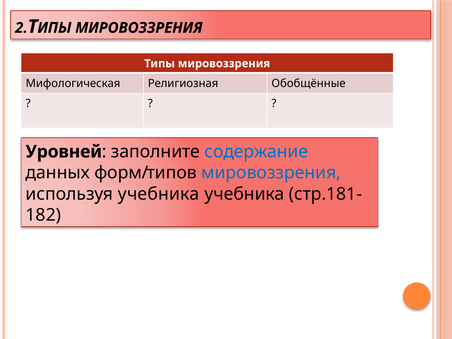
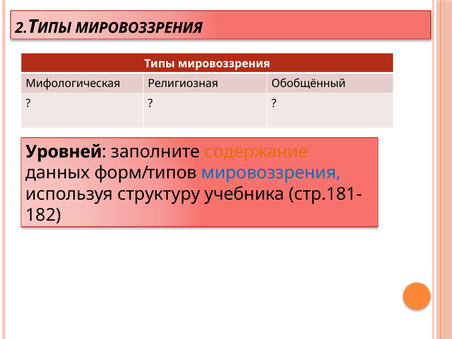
Обобщённые: Обобщённые -> Обобщённый
содержание colour: blue -> orange
используя учебника: учебника -> структуру
